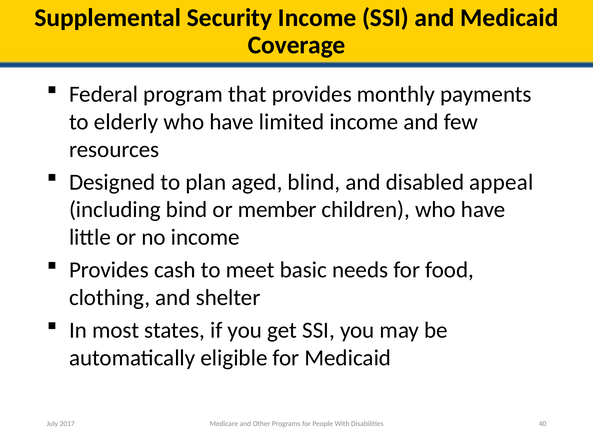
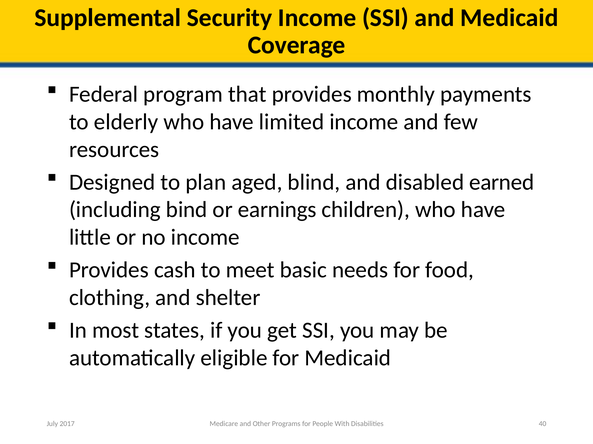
appeal: appeal -> earned
member: member -> earnings
